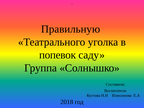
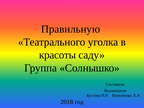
попевок: попевок -> красоты
